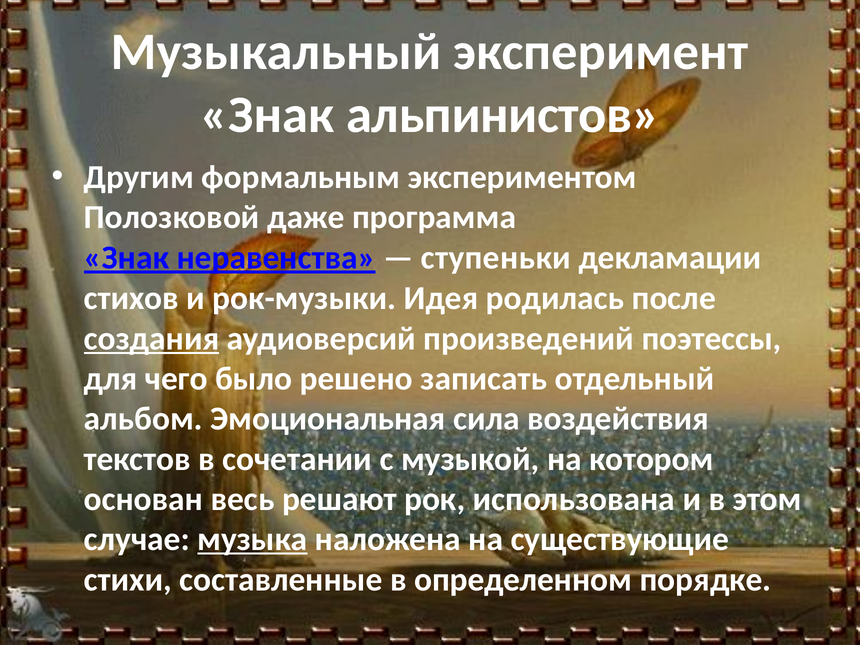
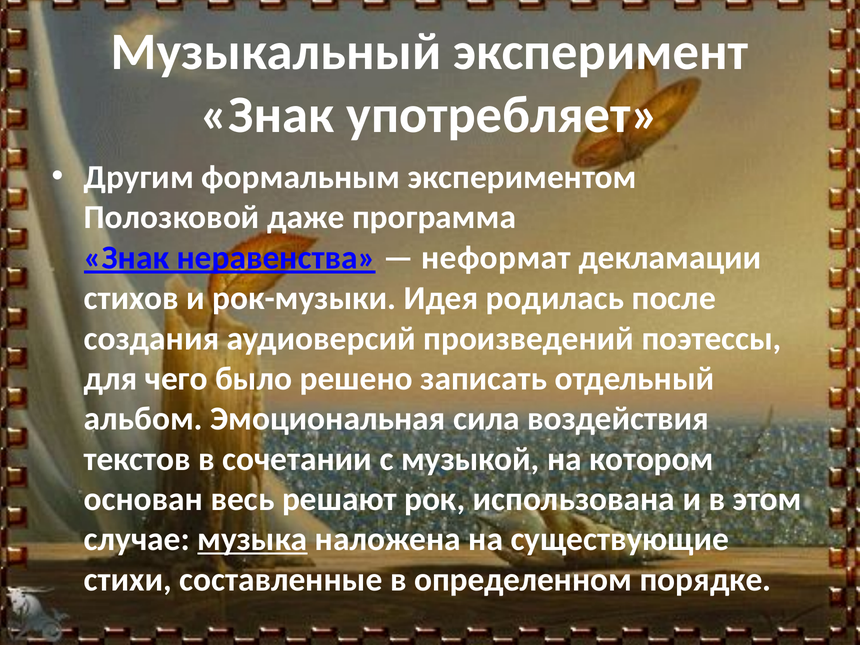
альпинистов: альпинистов -> употребляет
ступеньки: ступеньки -> неформат
создания underline: present -> none
